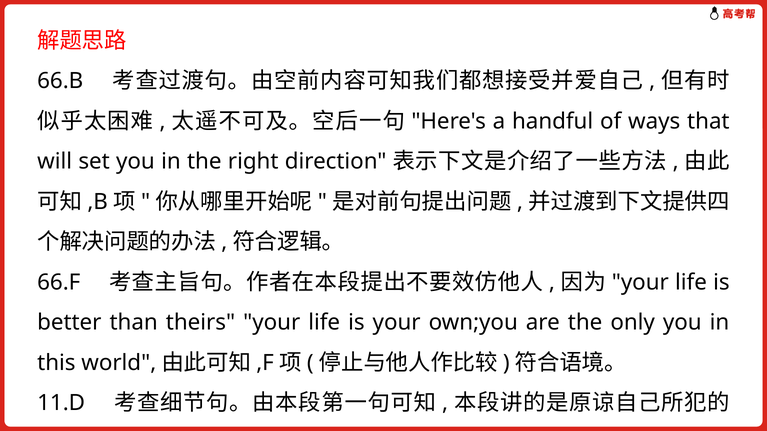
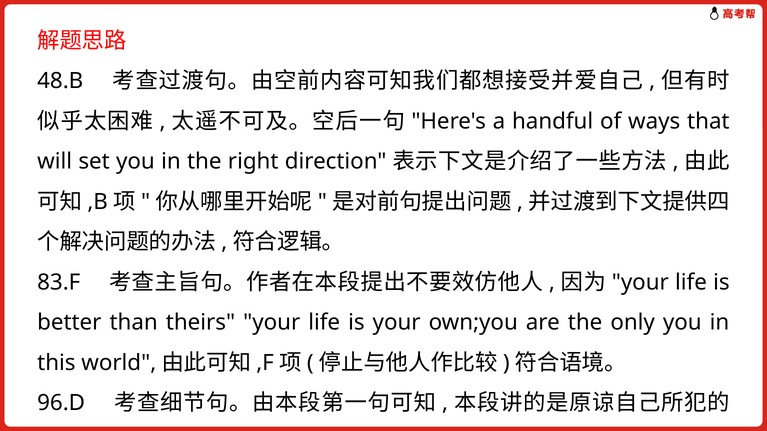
66.B: 66.B -> 48.B
66.F: 66.F -> 83.F
11.D: 11.D -> 96.D
